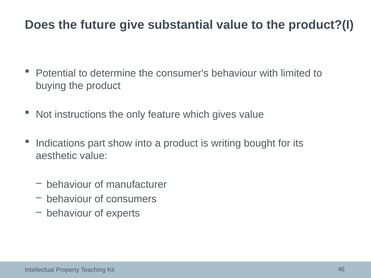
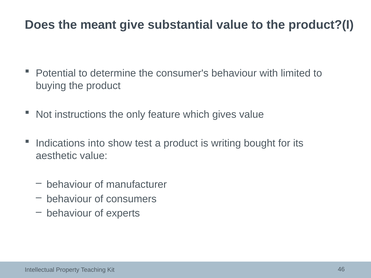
future: future -> meant
part: part -> into
into: into -> test
